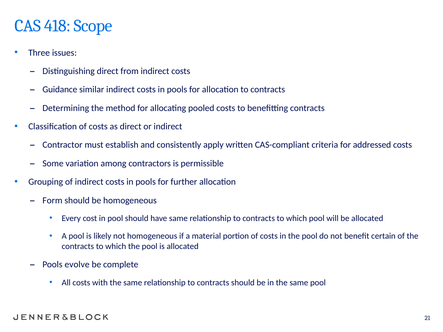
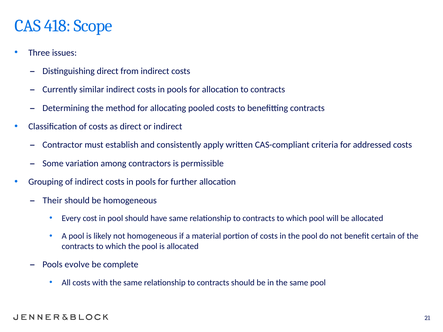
Guidance: Guidance -> Currently
Form: Form -> Their
